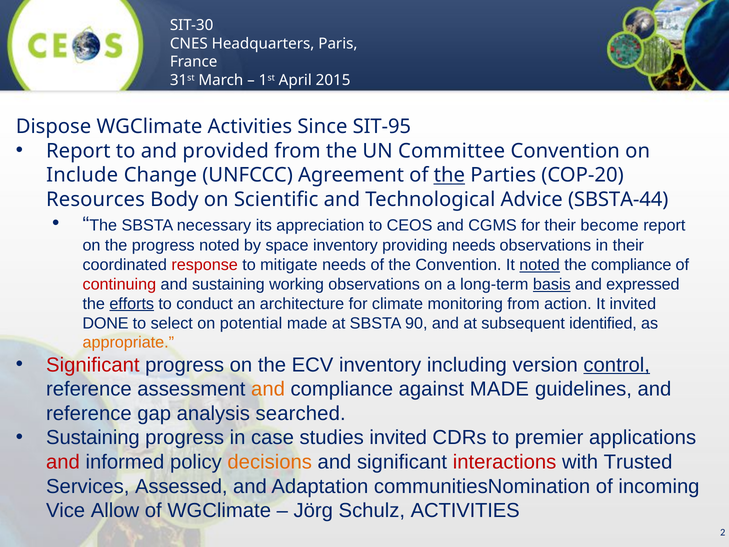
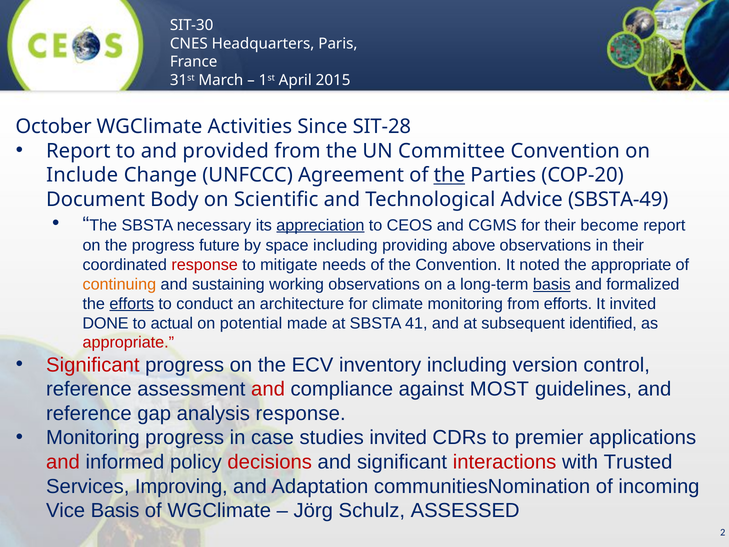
Dispose: Dispose -> October
SIT-95: SIT-95 -> SIT-28
Resources: Resources -> Document
SBSTA-44: SBSTA-44 -> SBSTA-49
appreciation underline: none -> present
progress noted: noted -> future
space inventory: inventory -> including
providing needs: needs -> above
noted at (540, 265) underline: present -> none
the compliance: compliance -> appropriate
continuing colour: red -> orange
expressed: expressed -> formalized
from action: action -> efforts
select: select -> actual
90: 90 -> 41
appropriate at (128, 342) colour: orange -> red
control underline: present -> none
and at (268, 389) colour: orange -> red
against MADE: MADE -> MOST
analysis searched: searched -> response
Sustaining at (93, 438): Sustaining -> Monitoring
decisions colour: orange -> red
Assessed: Assessed -> Improving
Vice Allow: Allow -> Basis
Schulz ACTIVITIES: ACTIVITIES -> ASSESSED
